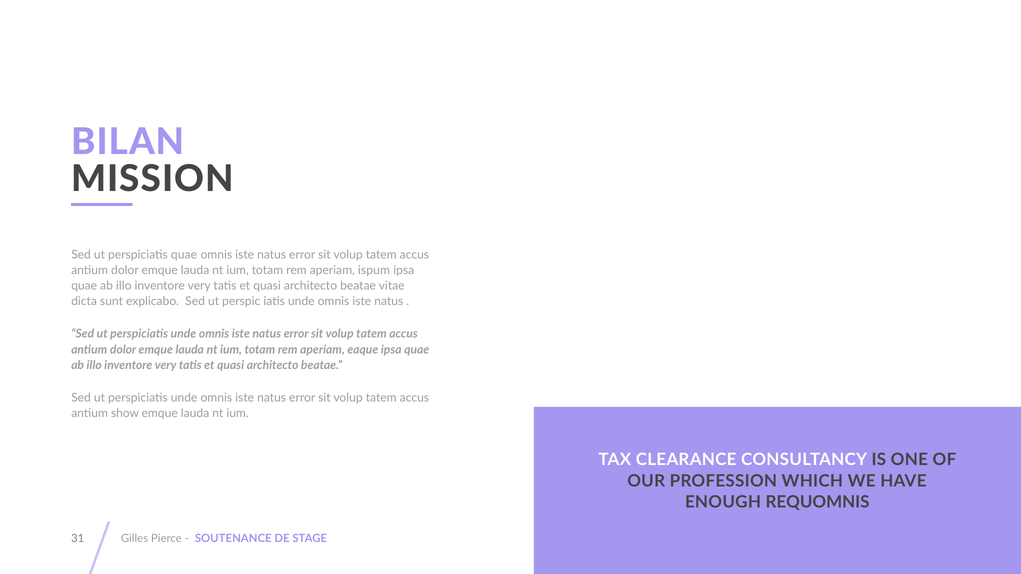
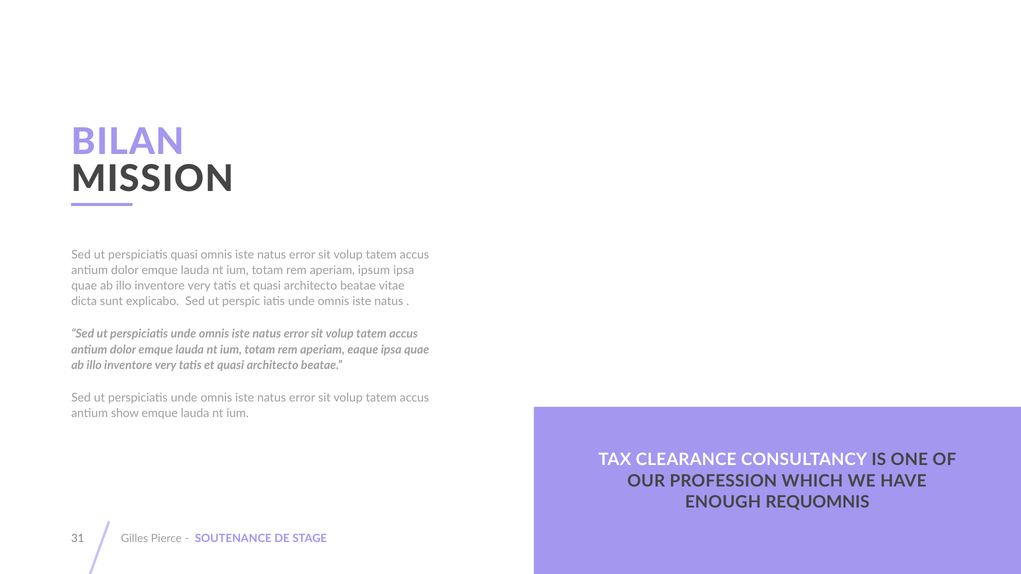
perspiciatis quae: quae -> quasi
ispum: ispum -> ipsum
